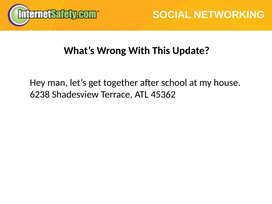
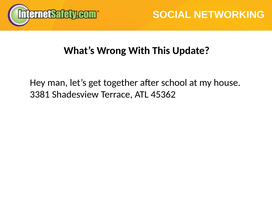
6238: 6238 -> 3381
